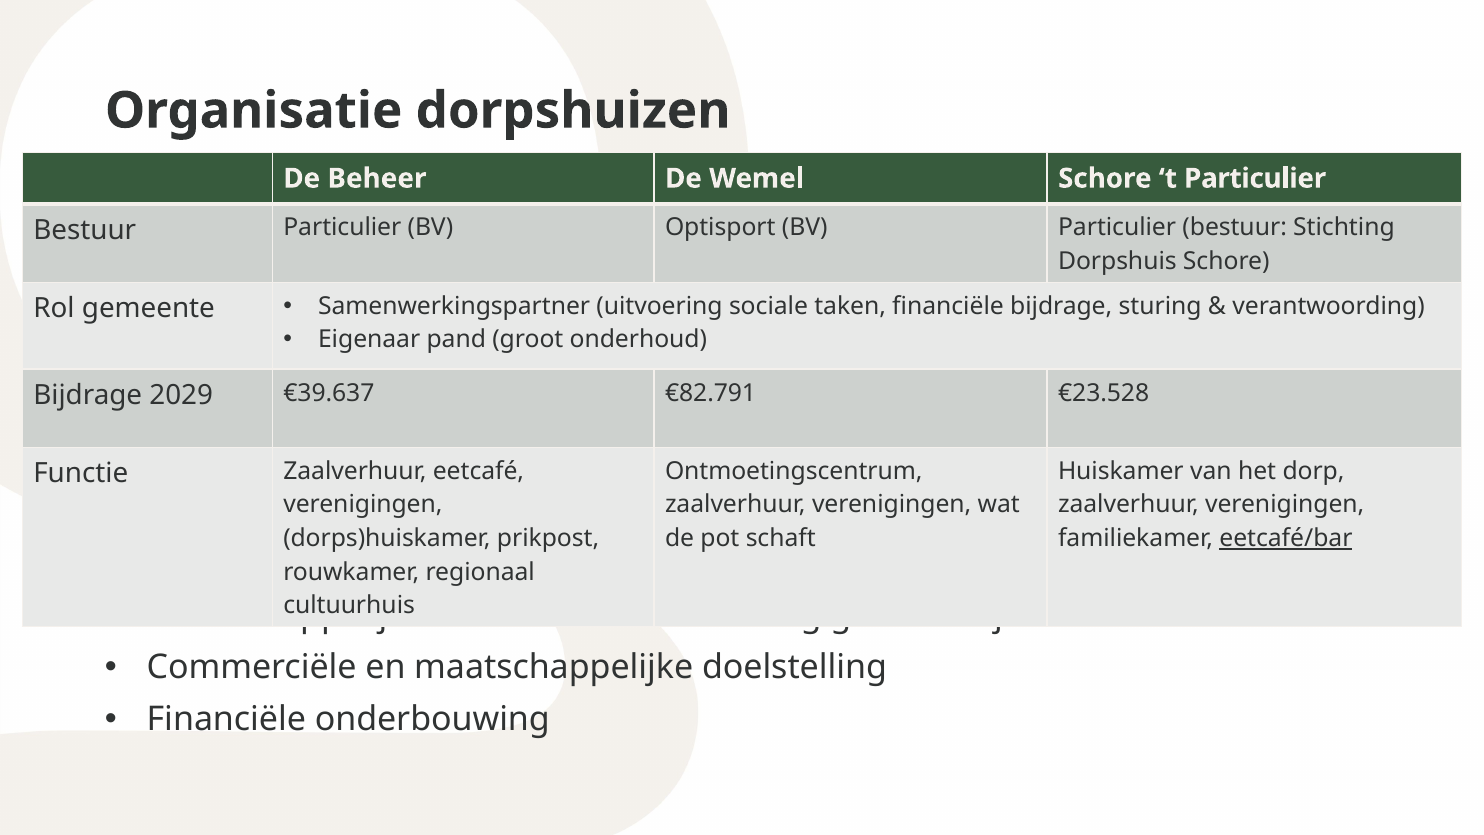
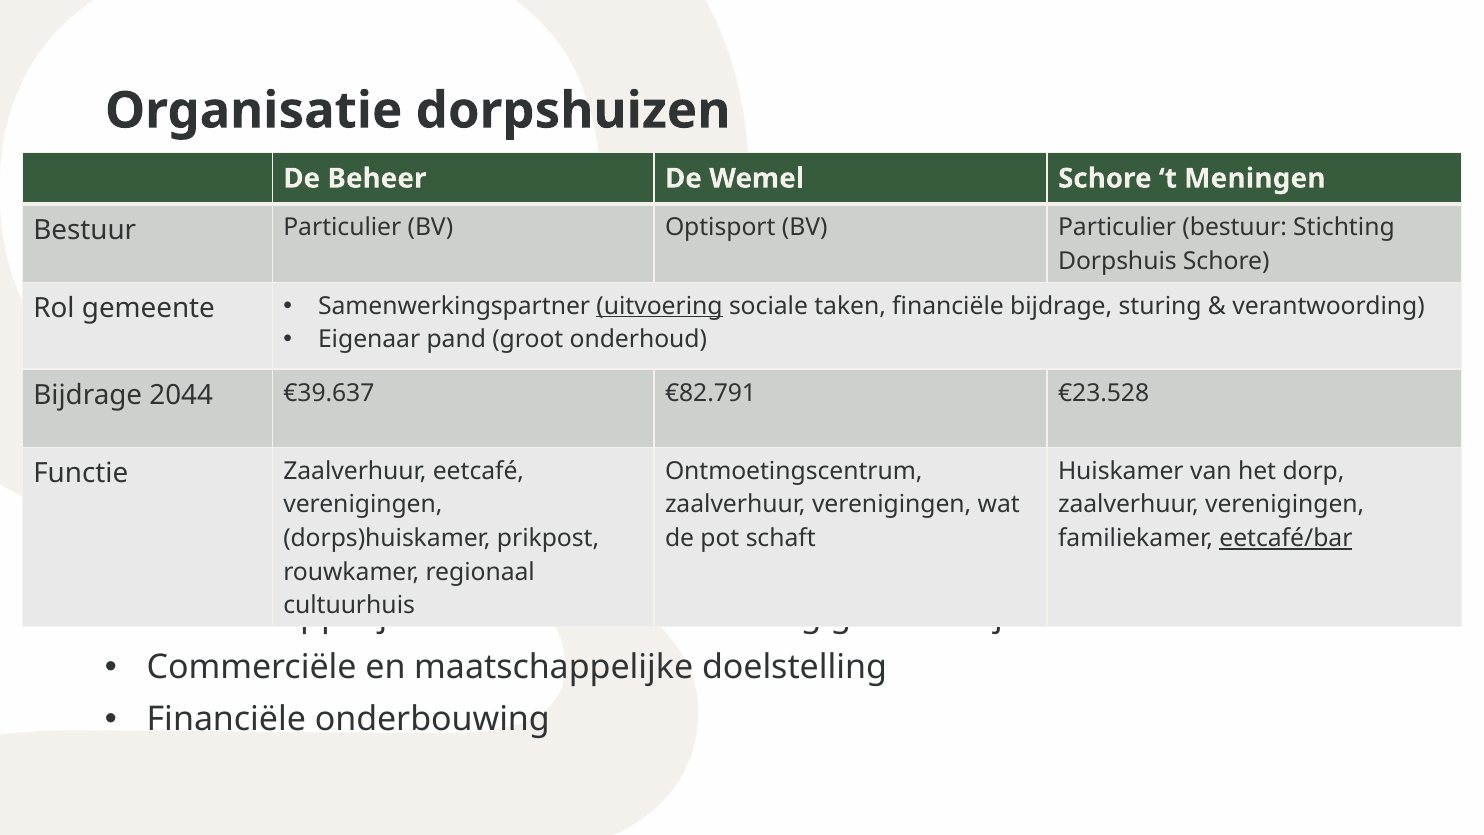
t Particulier: Particulier -> Meningen
uitvoering underline: none -> present
2029: 2029 -> 2044
